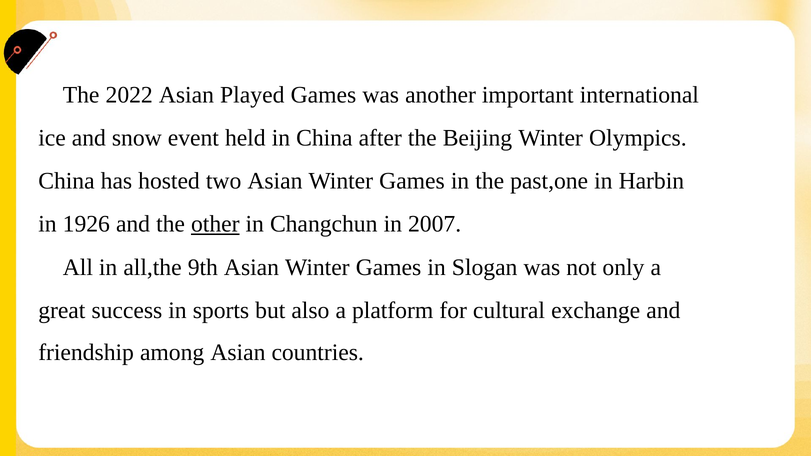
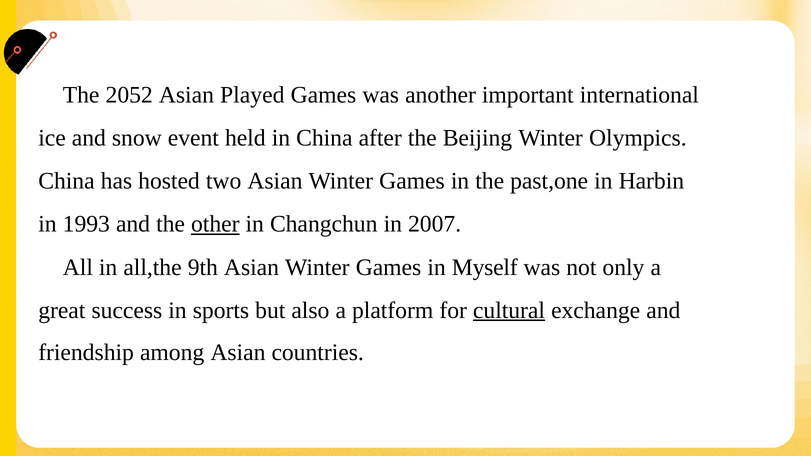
2022: 2022 -> 2052
1926: 1926 -> 1993
Slogan: Slogan -> Myself
cultural underline: none -> present
